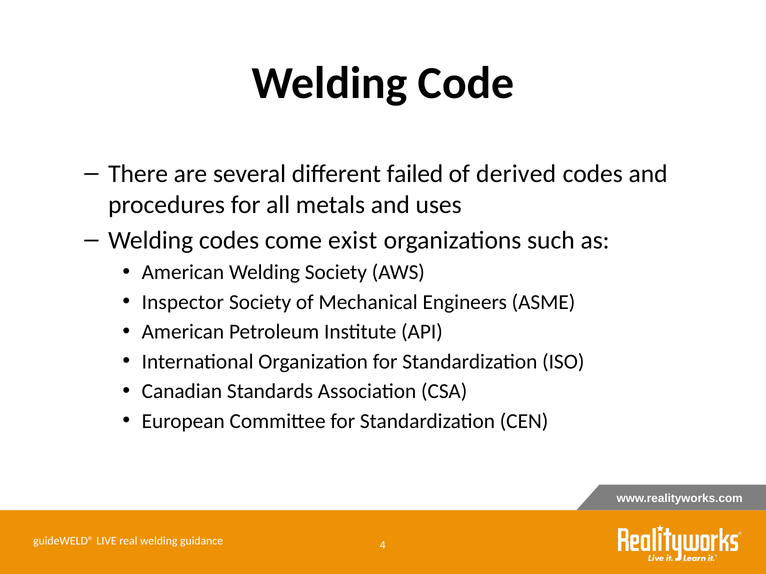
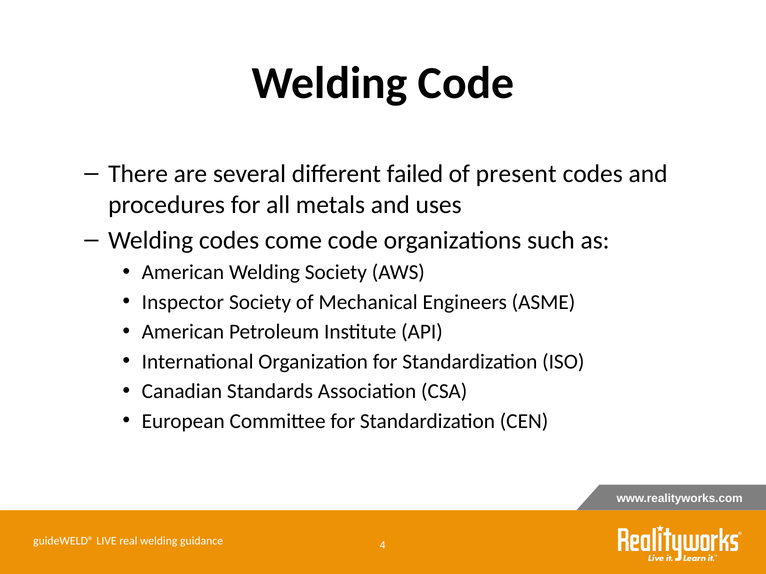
derived: derived -> present
come exist: exist -> code
